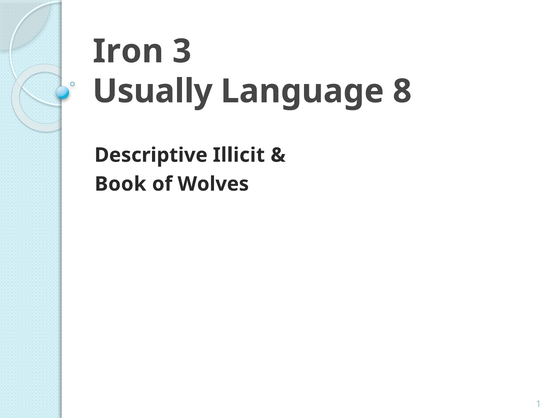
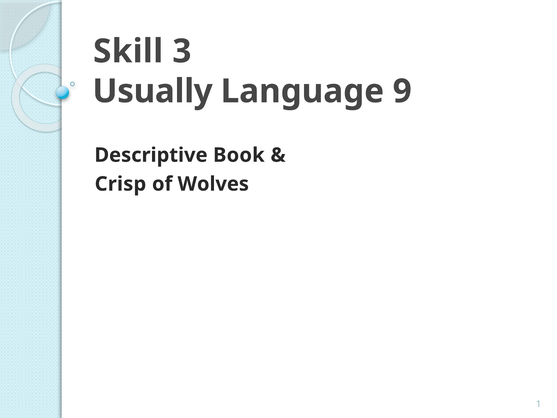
Iron: Iron -> Skill
8: 8 -> 9
Illicit: Illicit -> Book
Book: Book -> Crisp
